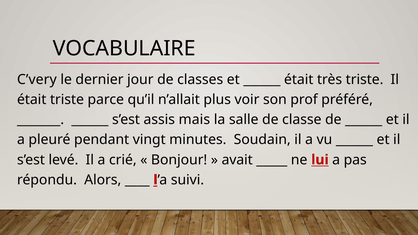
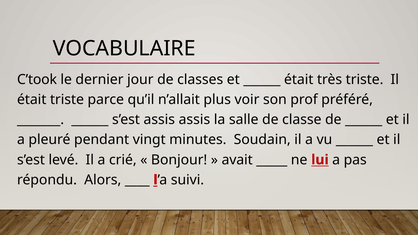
C’very: C’very -> C’took
assis mais: mais -> assis
